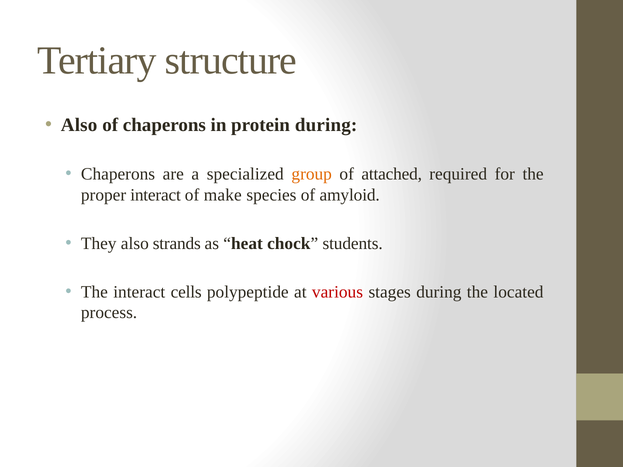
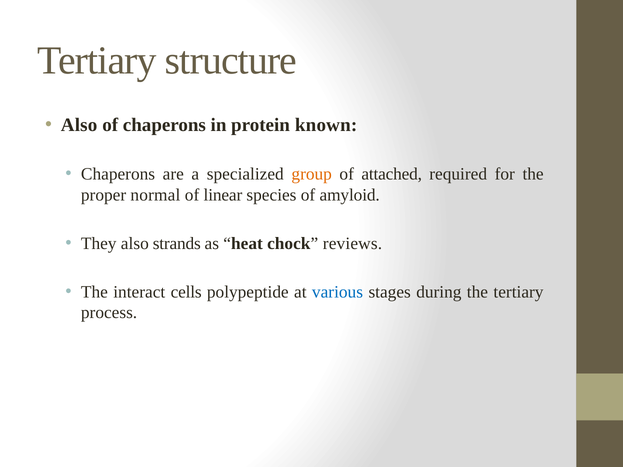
protein during: during -> known
proper interact: interact -> normal
make: make -> linear
students: students -> reviews
various colour: red -> blue
the located: located -> tertiary
